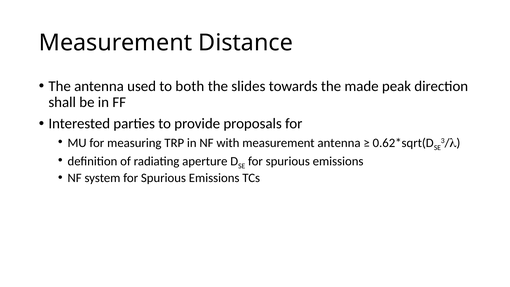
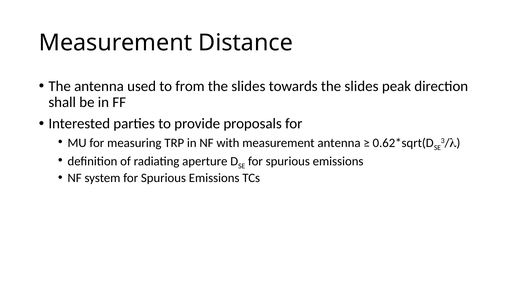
both: both -> from
towards the made: made -> slides
